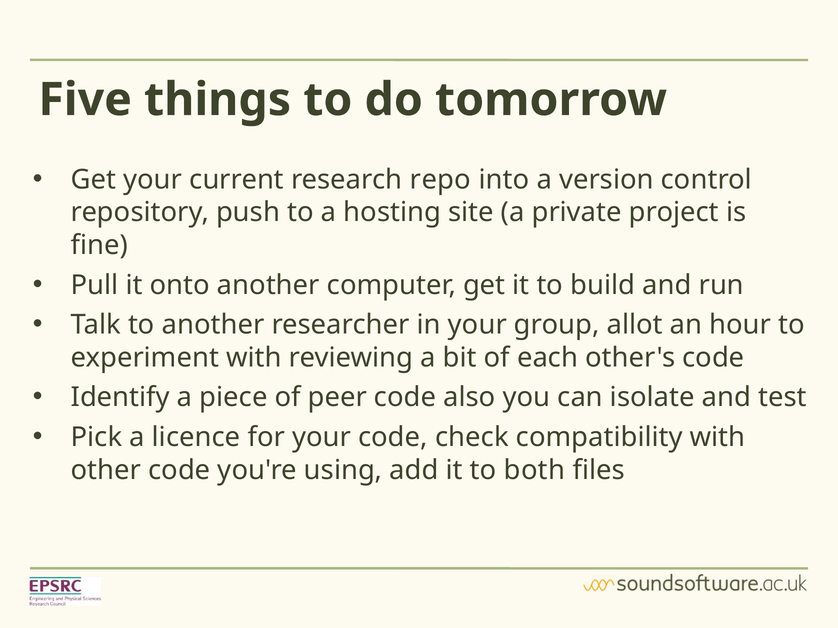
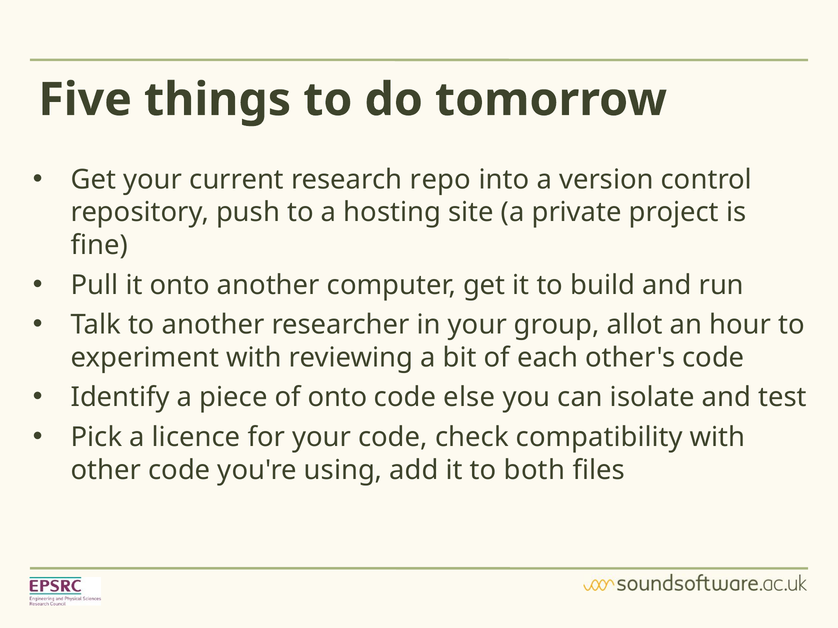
of peer: peer -> onto
also: also -> else
